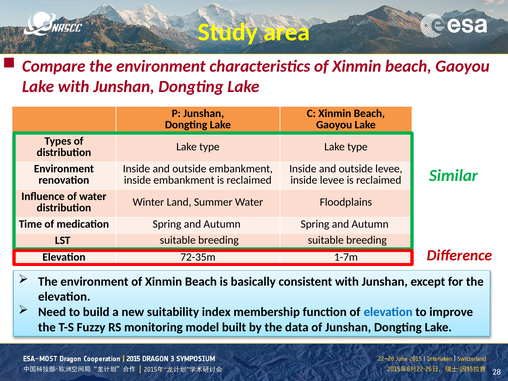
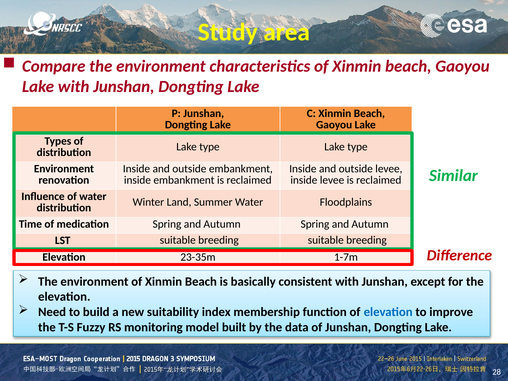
72-35m: 72-35m -> 23-35m
